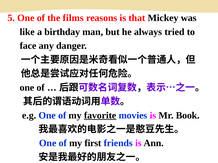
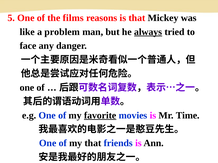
birthday: birthday -> problem
always underline: none -> present
Book: Book -> Time
my first: first -> that
